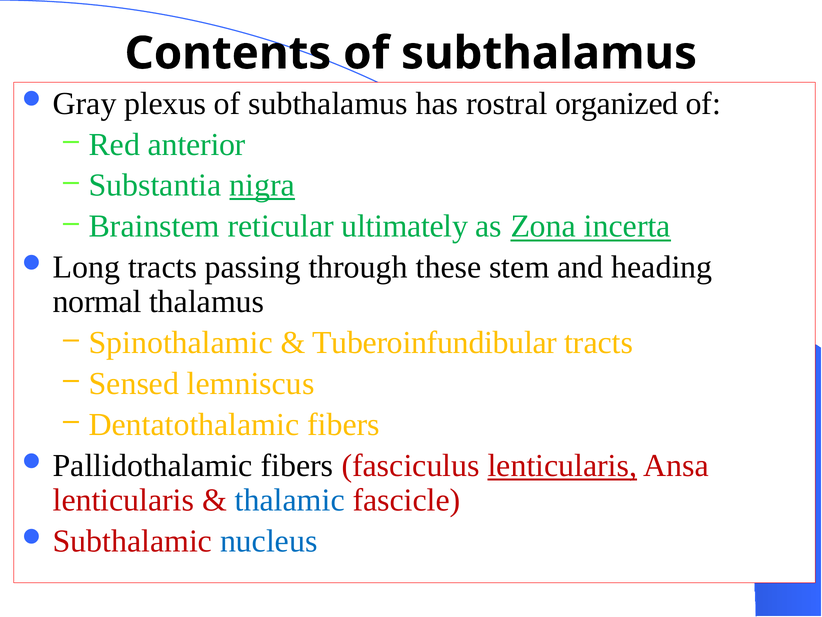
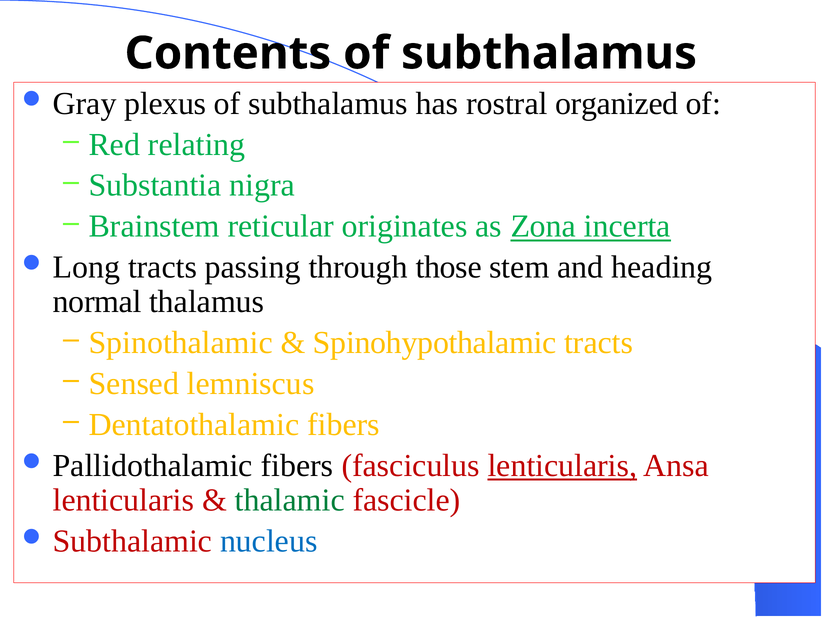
anterior: anterior -> relating
nigra underline: present -> none
ultimately: ultimately -> originates
these: these -> those
Tuberoinfundibular: Tuberoinfundibular -> Spinohypothalamic
thalamic colour: blue -> green
